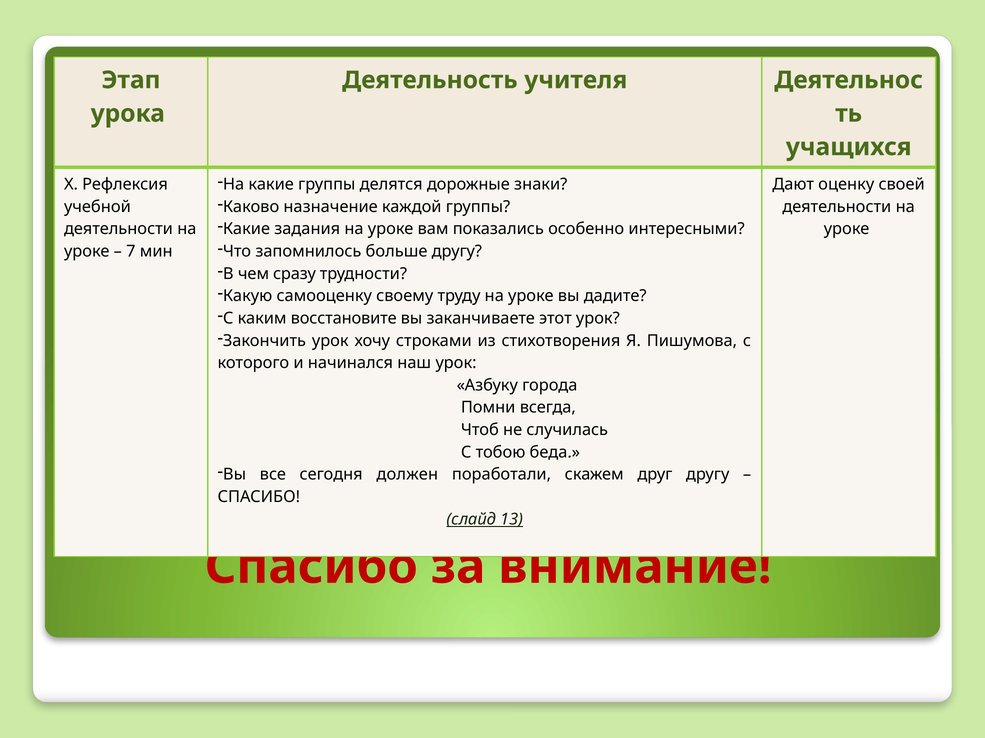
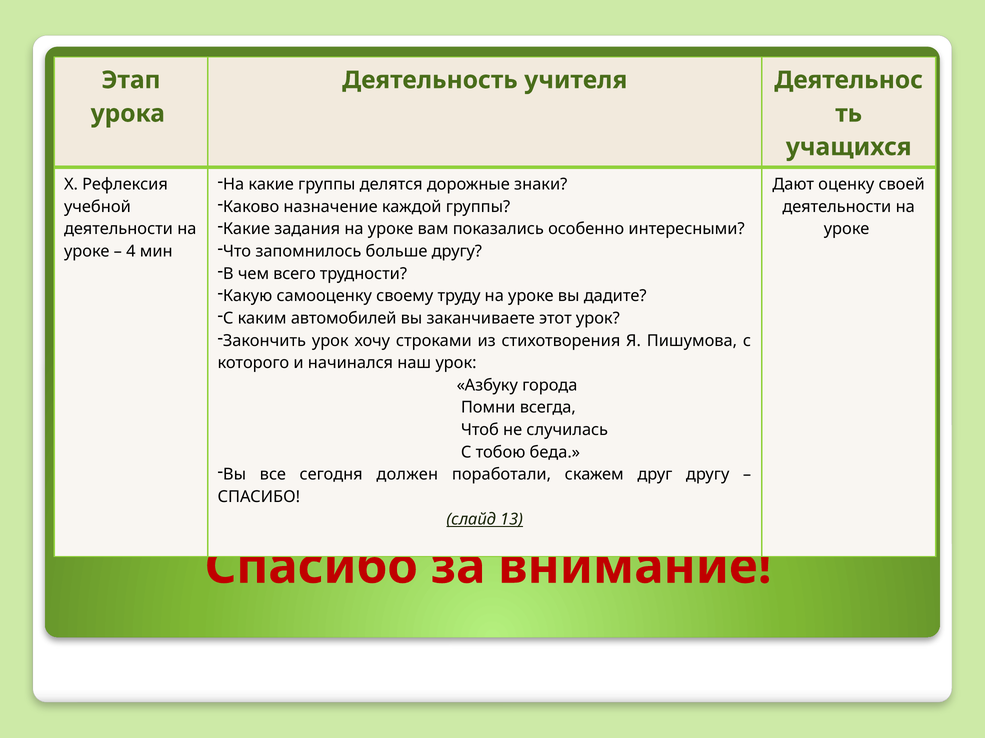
7: 7 -> 4
сразу: сразу -> всего
восстановите: восстановите -> автомобилей
